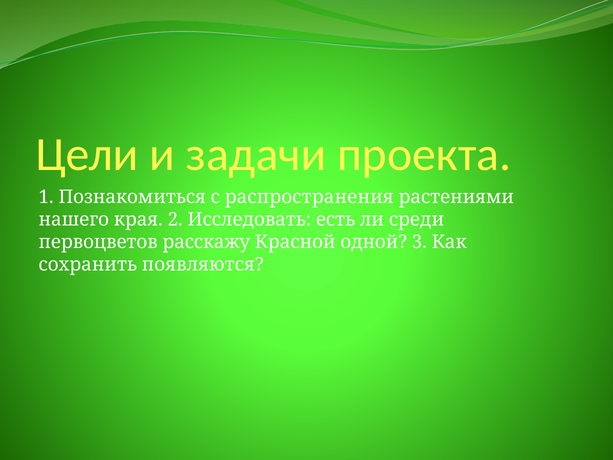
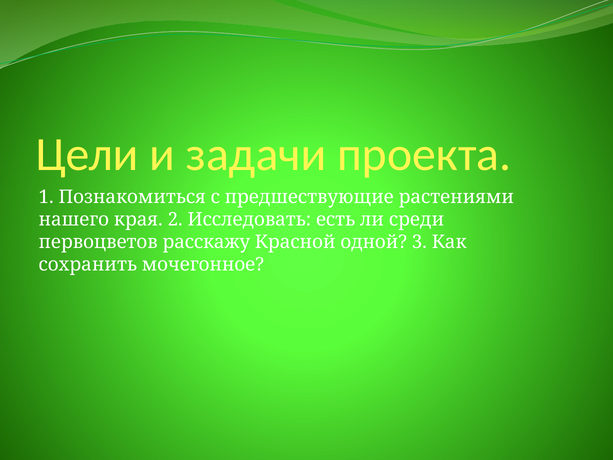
распространения: распространения -> предшествующие
появляются: появляются -> мочегонное
